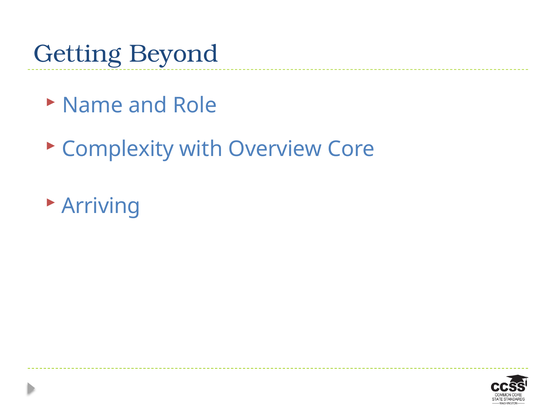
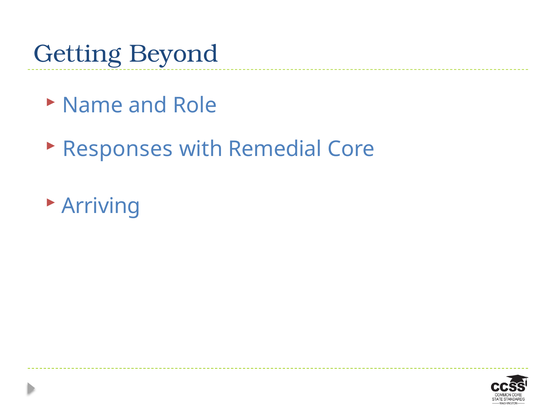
Complexity: Complexity -> Responses
Overview: Overview -> Remedial
